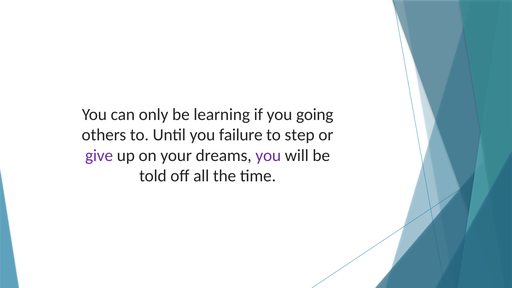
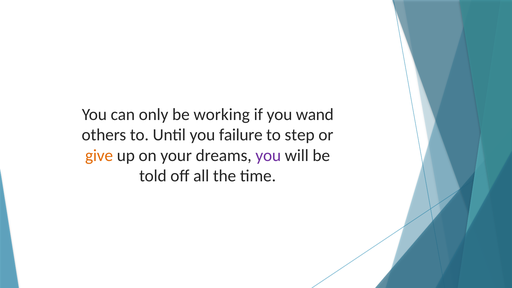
learning: learning -> working
going: going -> wand
give colour: purple -> orange
